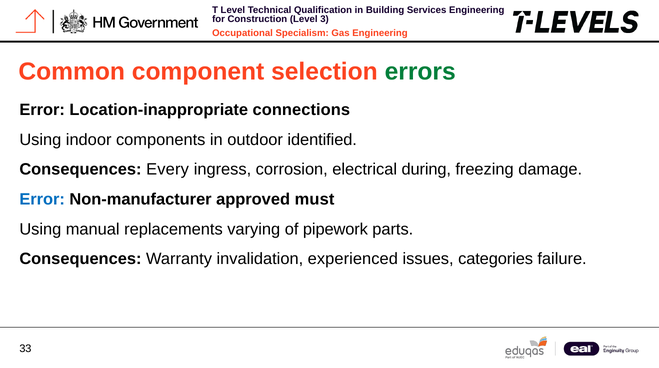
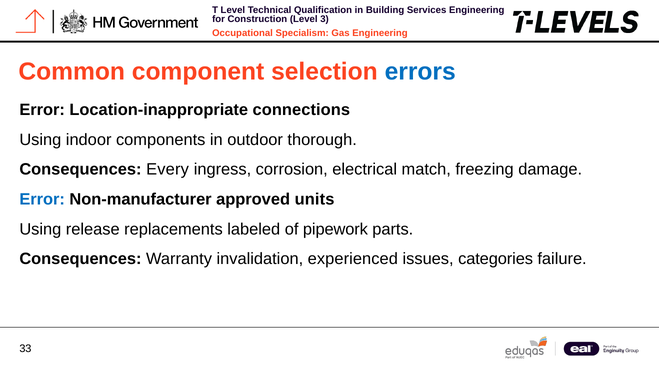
errors colour: green -> blue
identified: identified -> thorough
during: during -> match
must: must -> units
manual: manual -> release
varying: varying -> labeled
